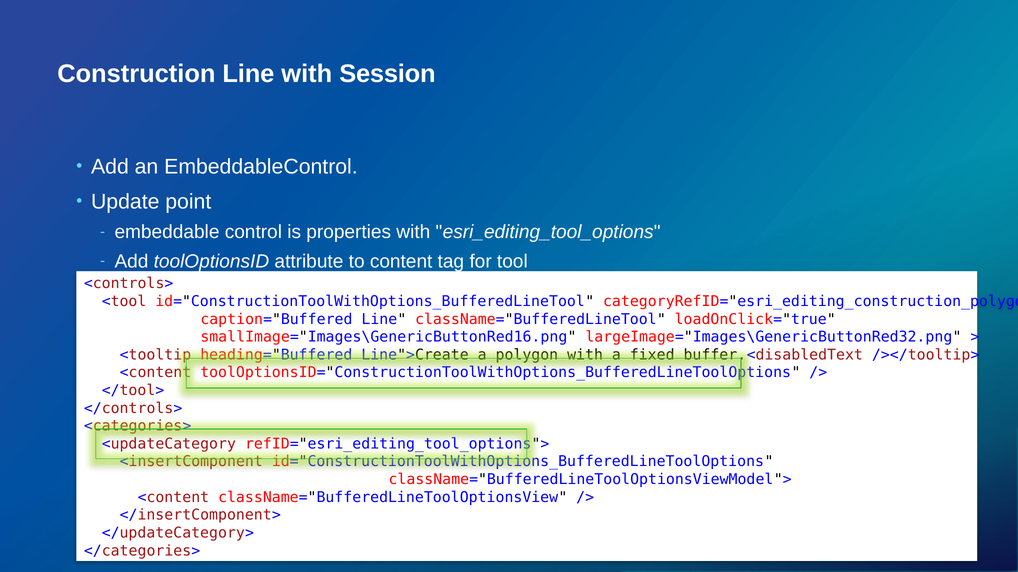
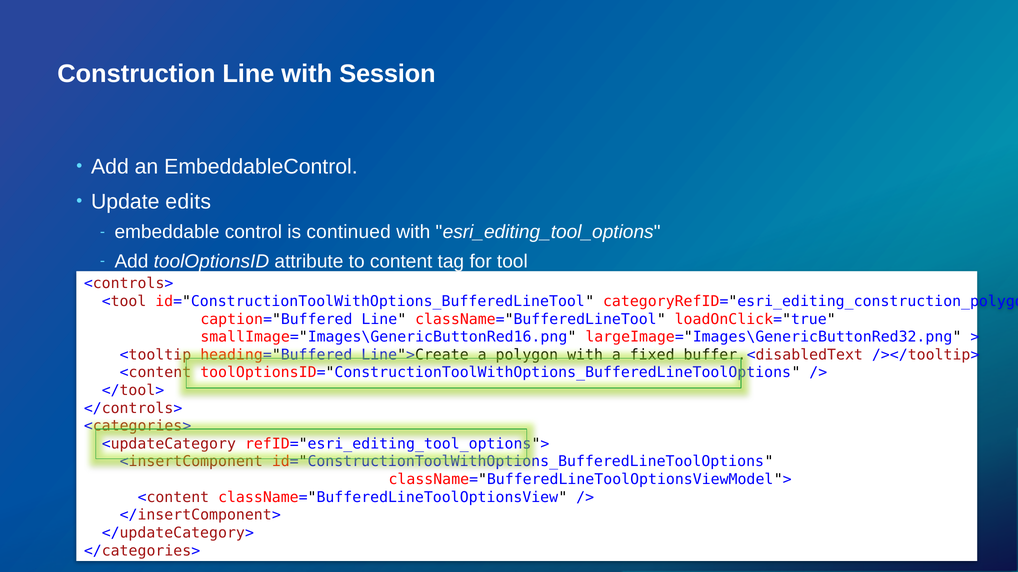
point: point -> edits
properties: properties -> continued
